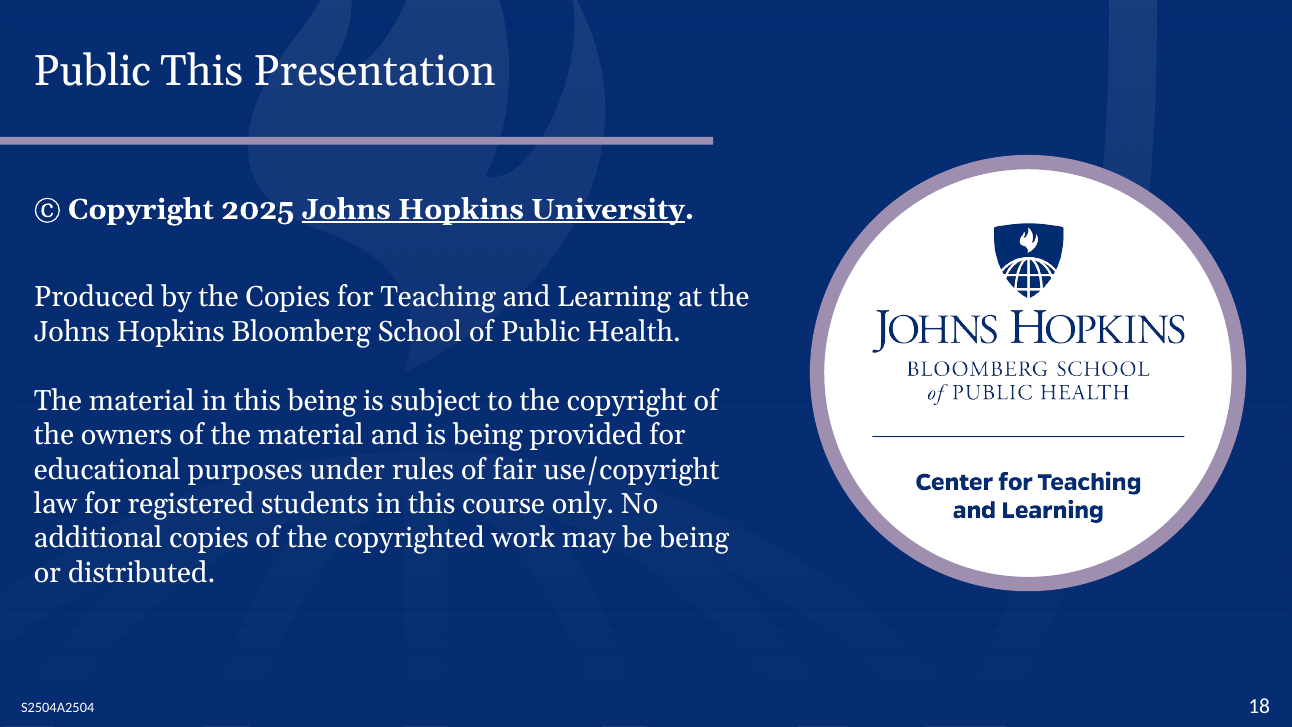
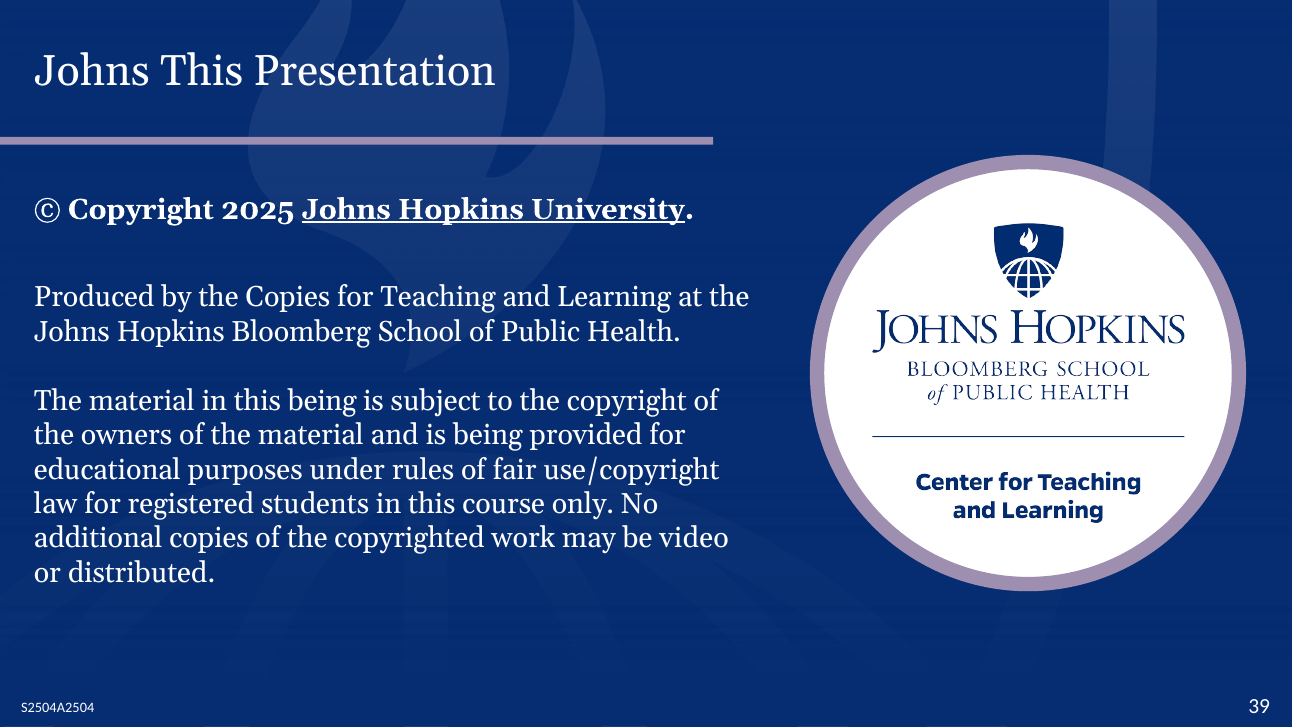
Public at (92, 71): Public -> Johns
be being: being -> video
18: 18 -> 39
